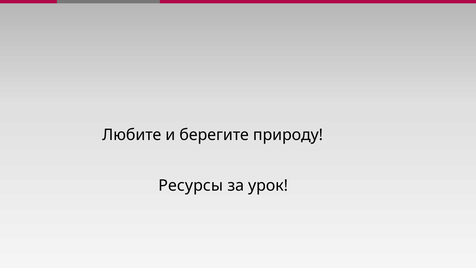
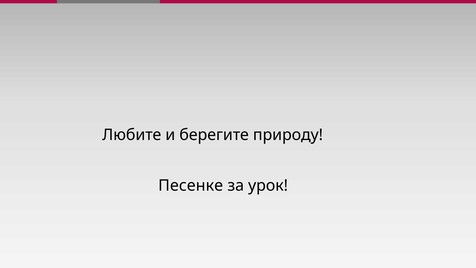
Ресурсы: Ресурсы -> Песенке
